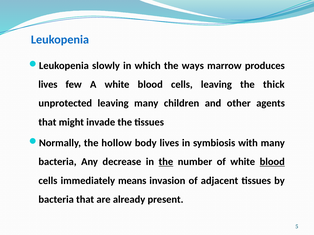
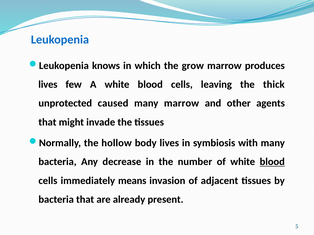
slowly: slowly -> knows
ways: ways -> grow
unprotected leaving: leaving -> caused
many children: children -> marrow
the at (166, 162) underline: present -> none
